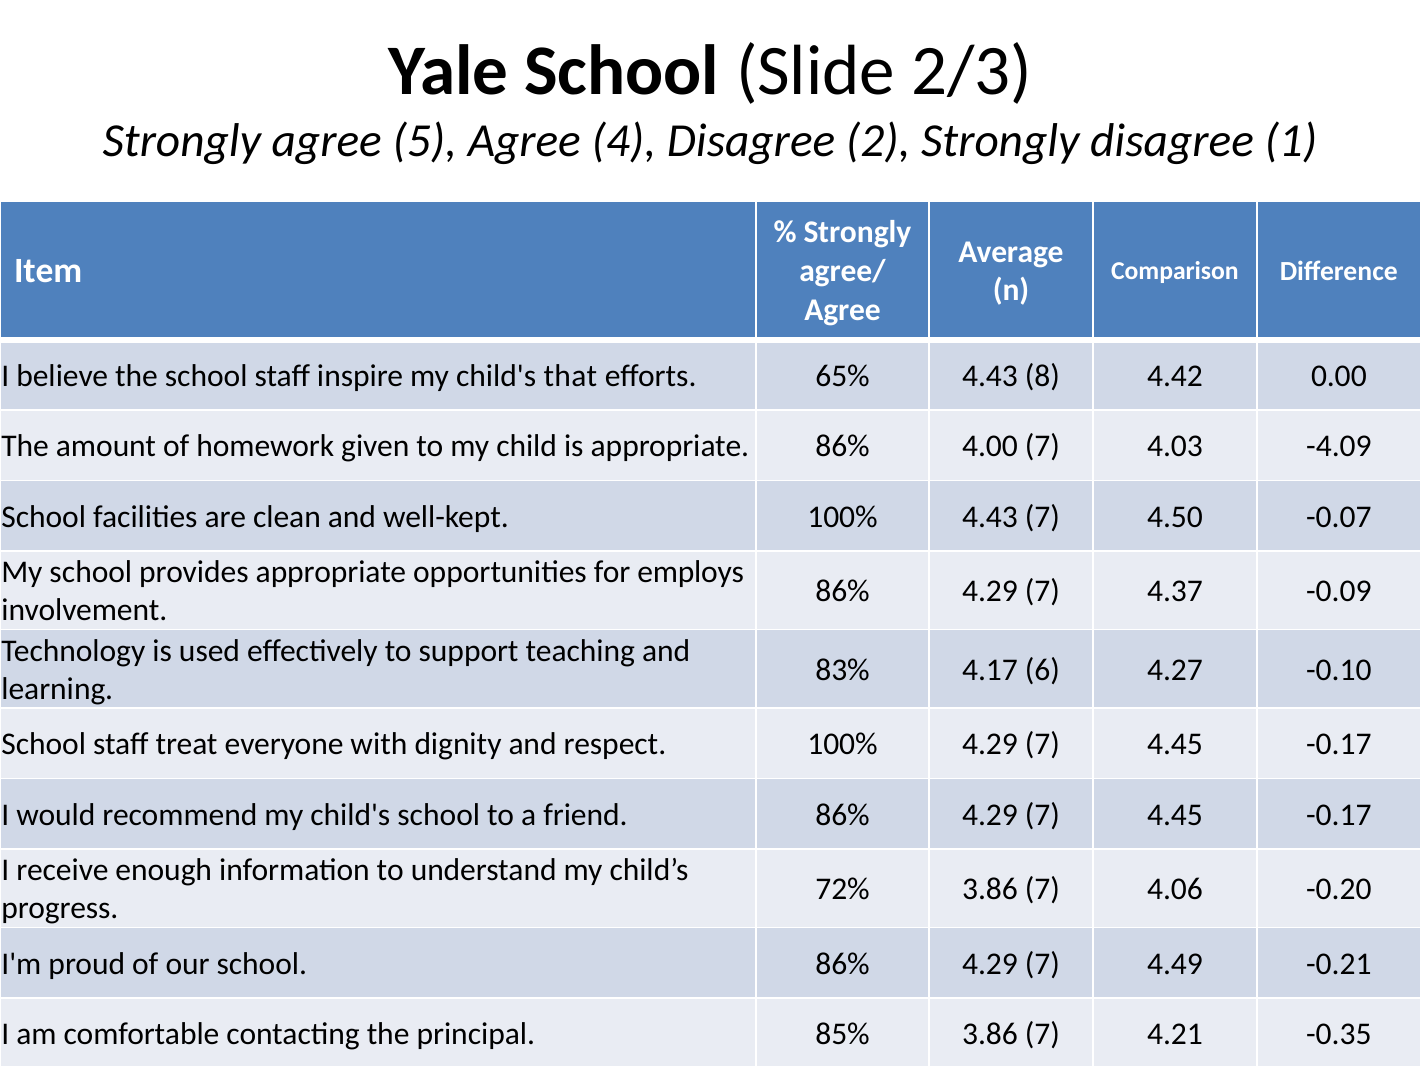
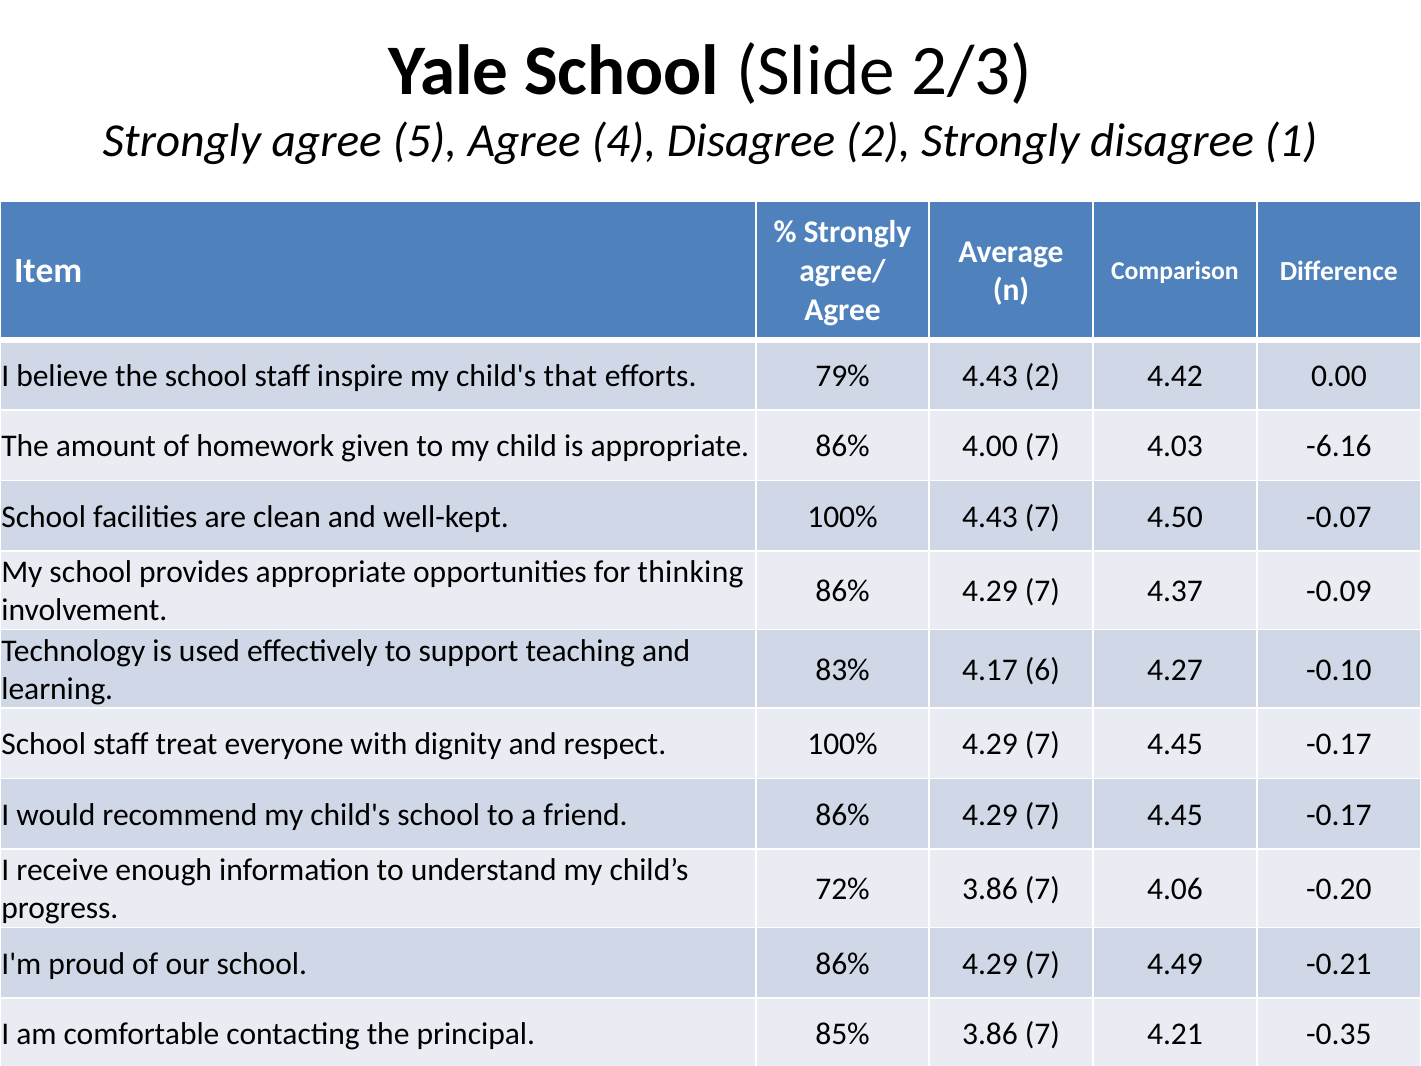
65%: 65% -> 79%
4.43 8: 8 -> 2
-4.09: -4.09 -> -6.16
employs: employs -> thinking
